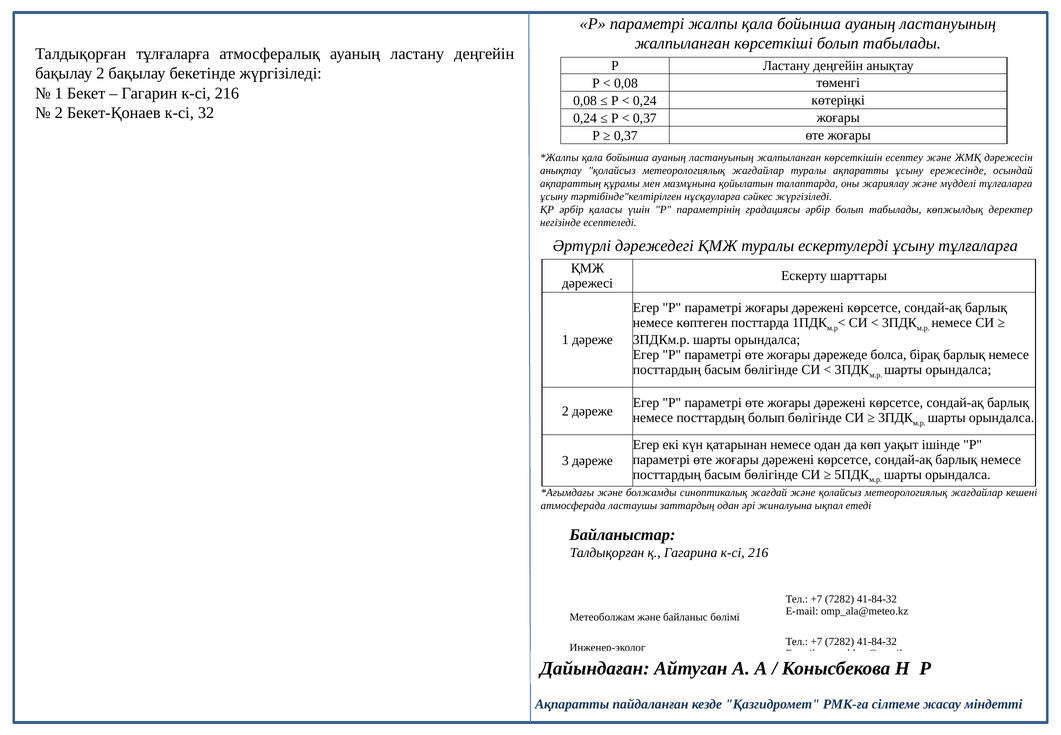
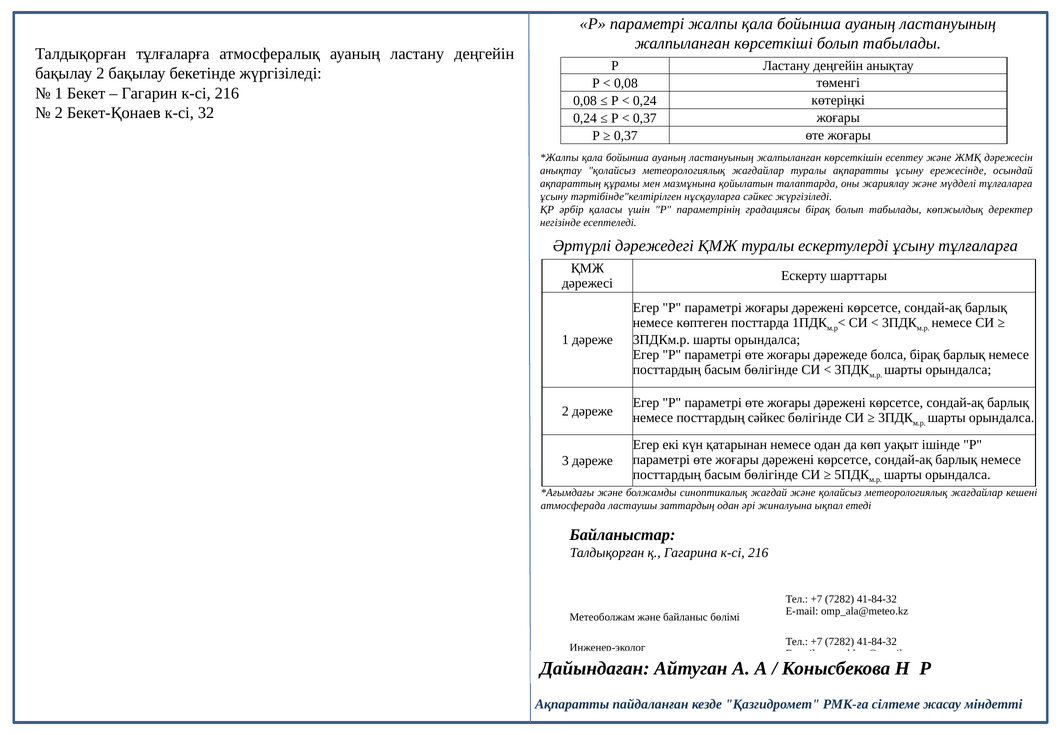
градациясы әрбір: әрбір -> бірақ
посттардың болып: болып -> сәйкес
